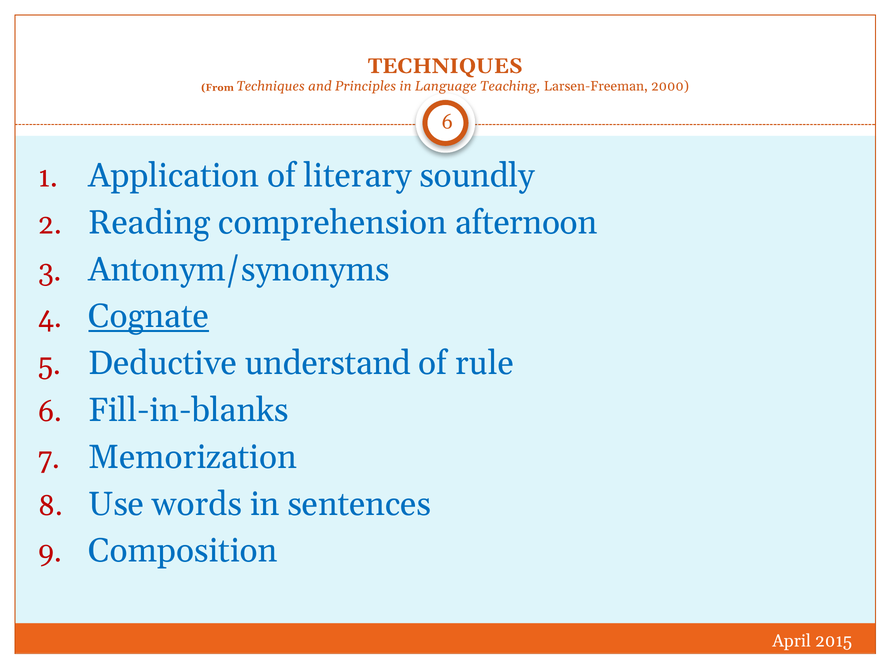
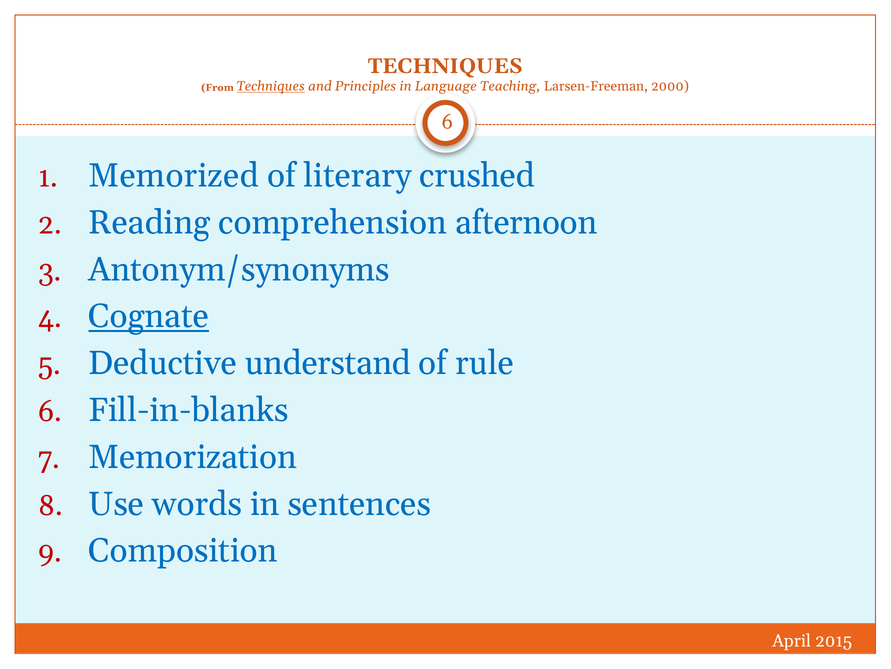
Techniques at (271, 86) underline: none -> present
Application: Application -> Memorized
soundly: soundly -> crushed
